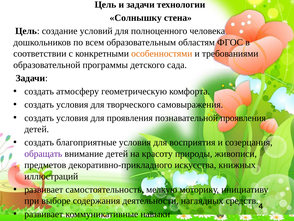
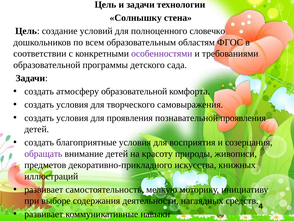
человека: человека -> словечко
особенностями colour: orange -> purple
атмосферу геометрическую: геометрическую -> образовательной
